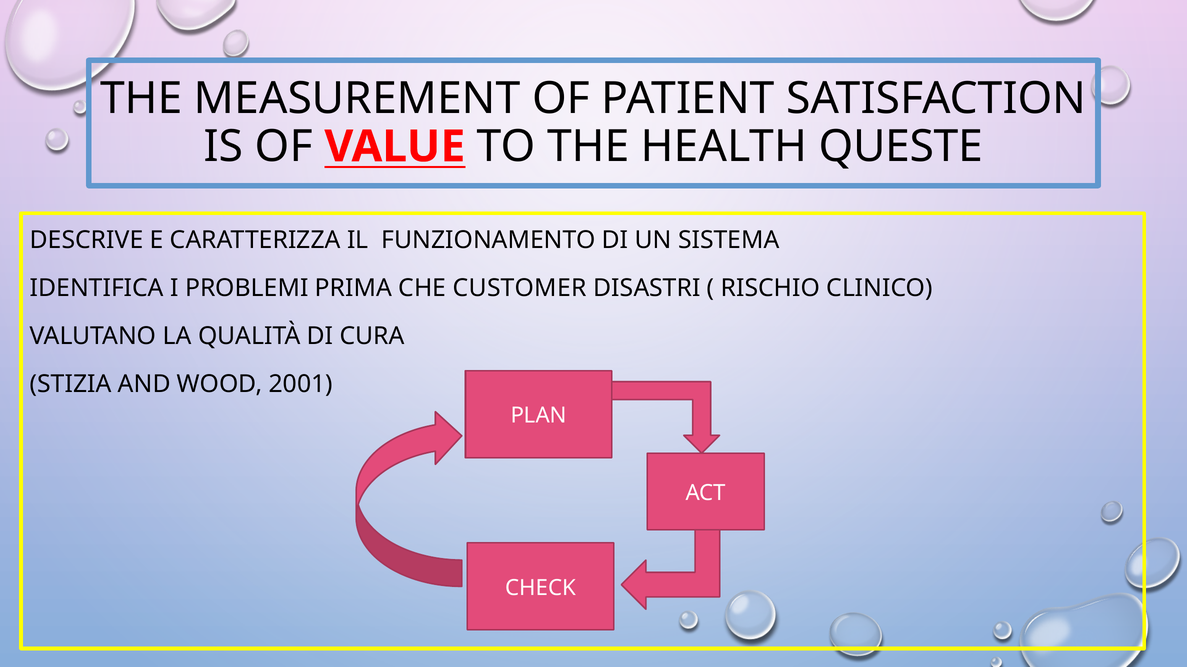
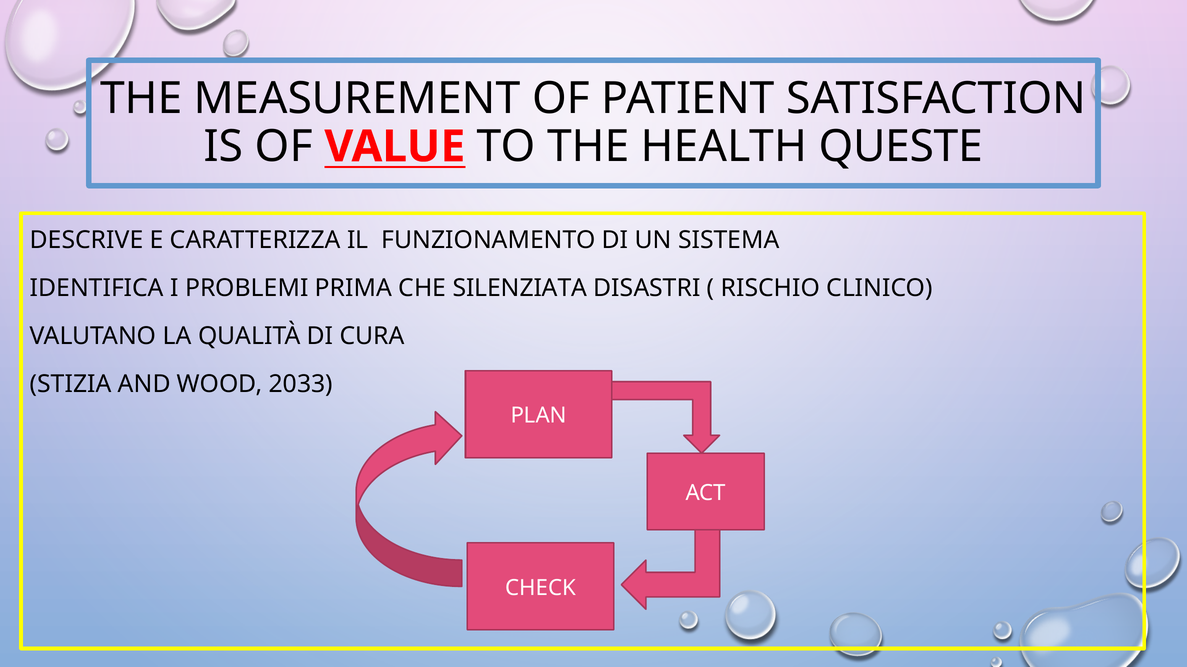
CUSTOMER: CUSTOMER -> SILENZIATA
2001: 2001 -> 2033
